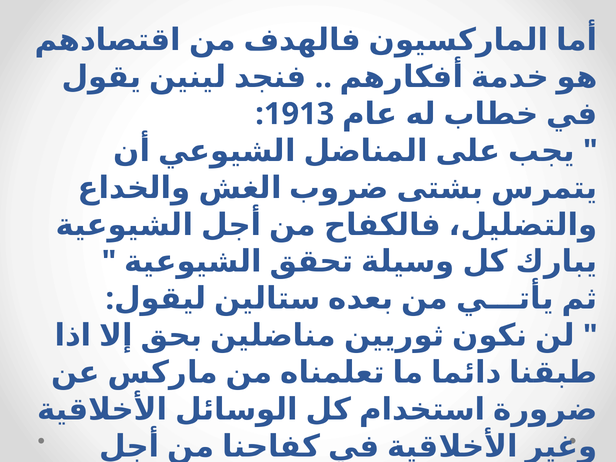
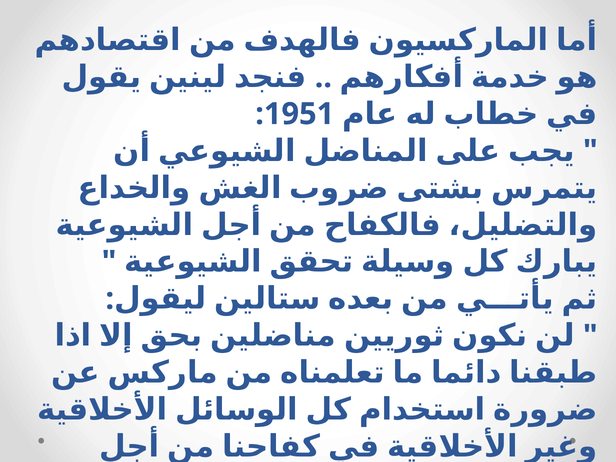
1913: 1913 -> 1951
